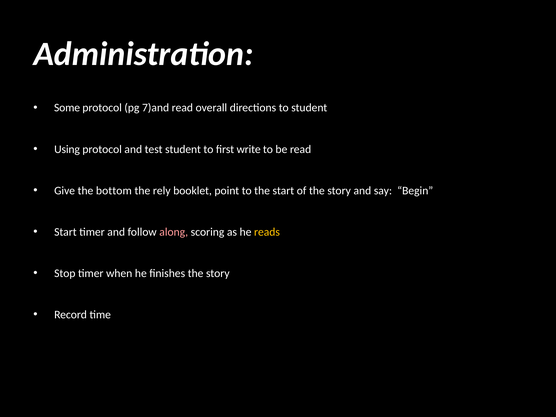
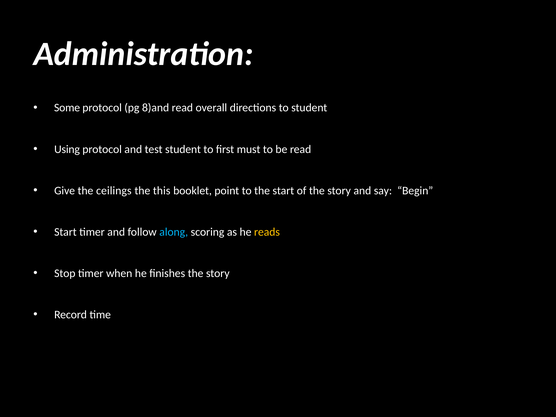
7)and: 7)and -> 8)and
write: write -> must
bottom: bottom -> ceilings
rely: rely -> this
along colour: pink -> light blue
